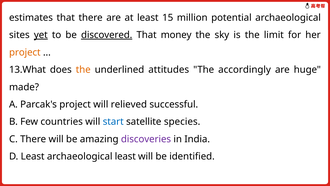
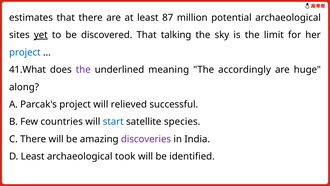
15: 15 -> 87
discovered underline: present -> none
money: money -> talking
project at (25, 52) colour: orange -> blue
13.What: 13.What -> 41.What
the at (83, 70) colour: orange -> purple
attitudes: attitudes -> meaning
made: made -> along
archaeological least: least -> took
